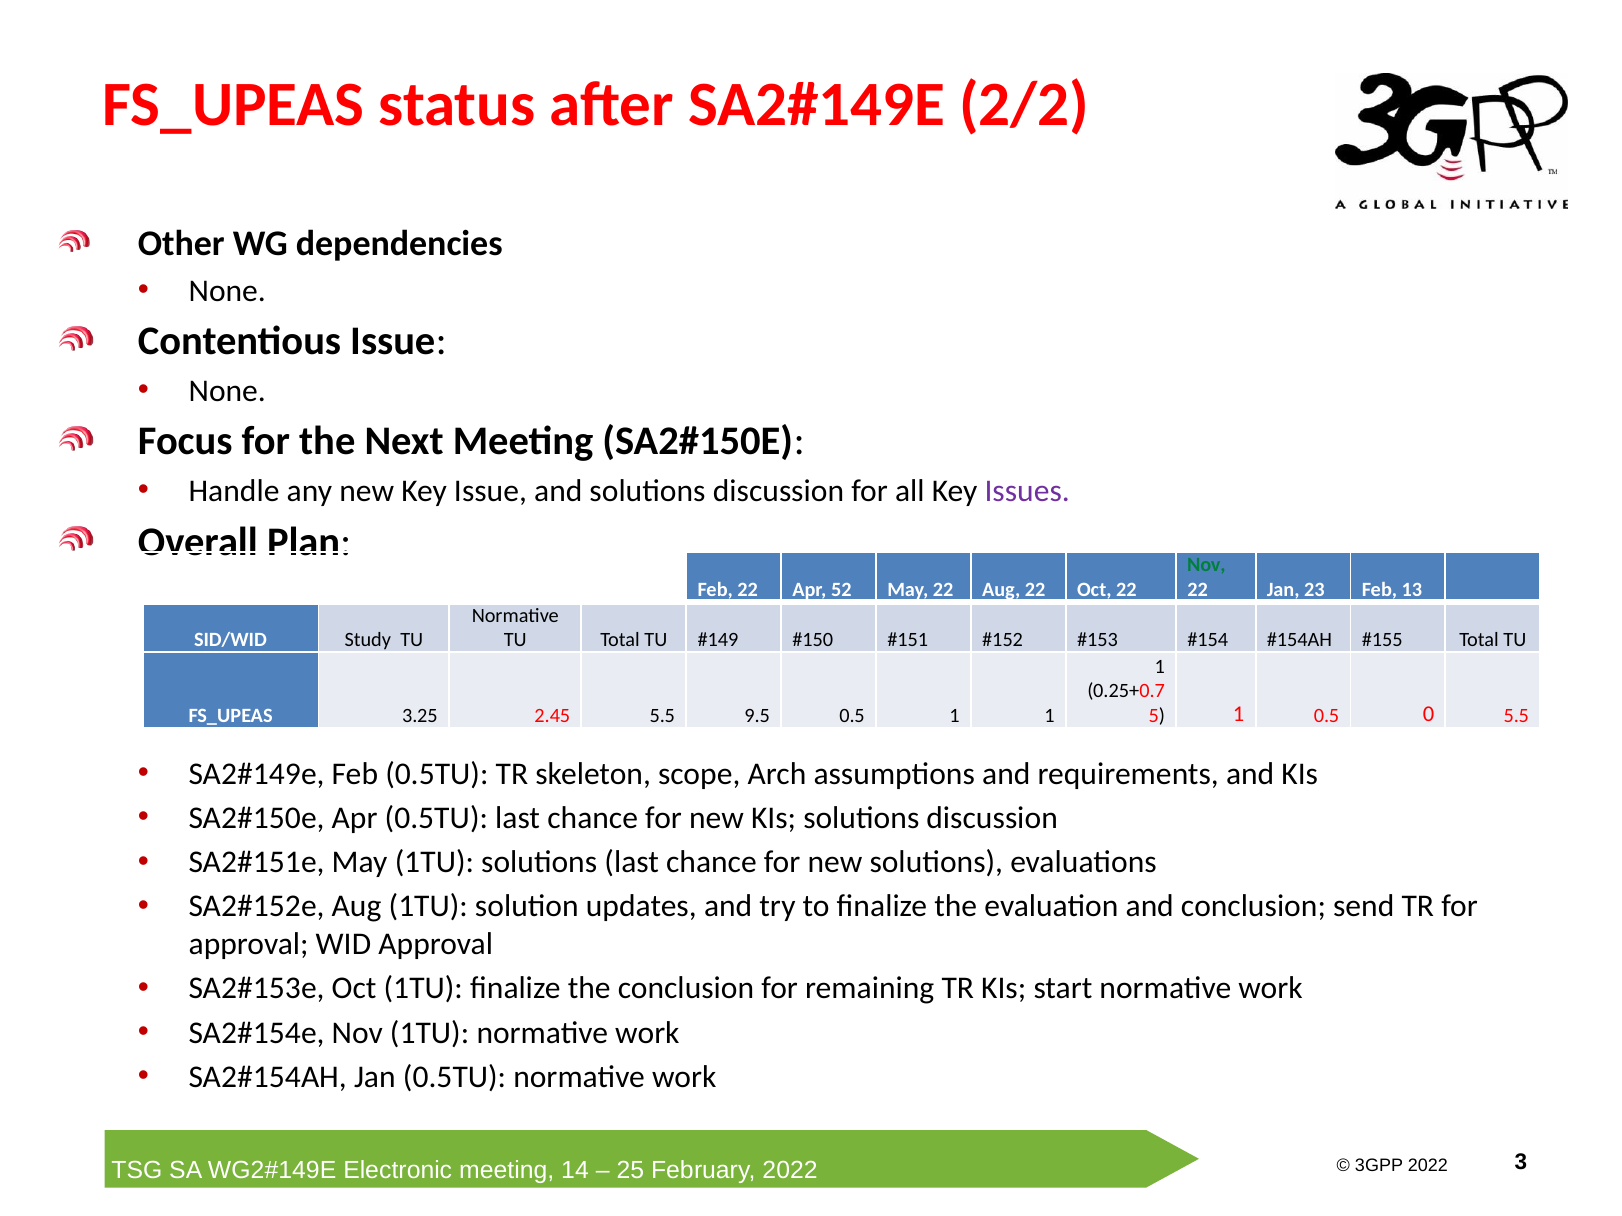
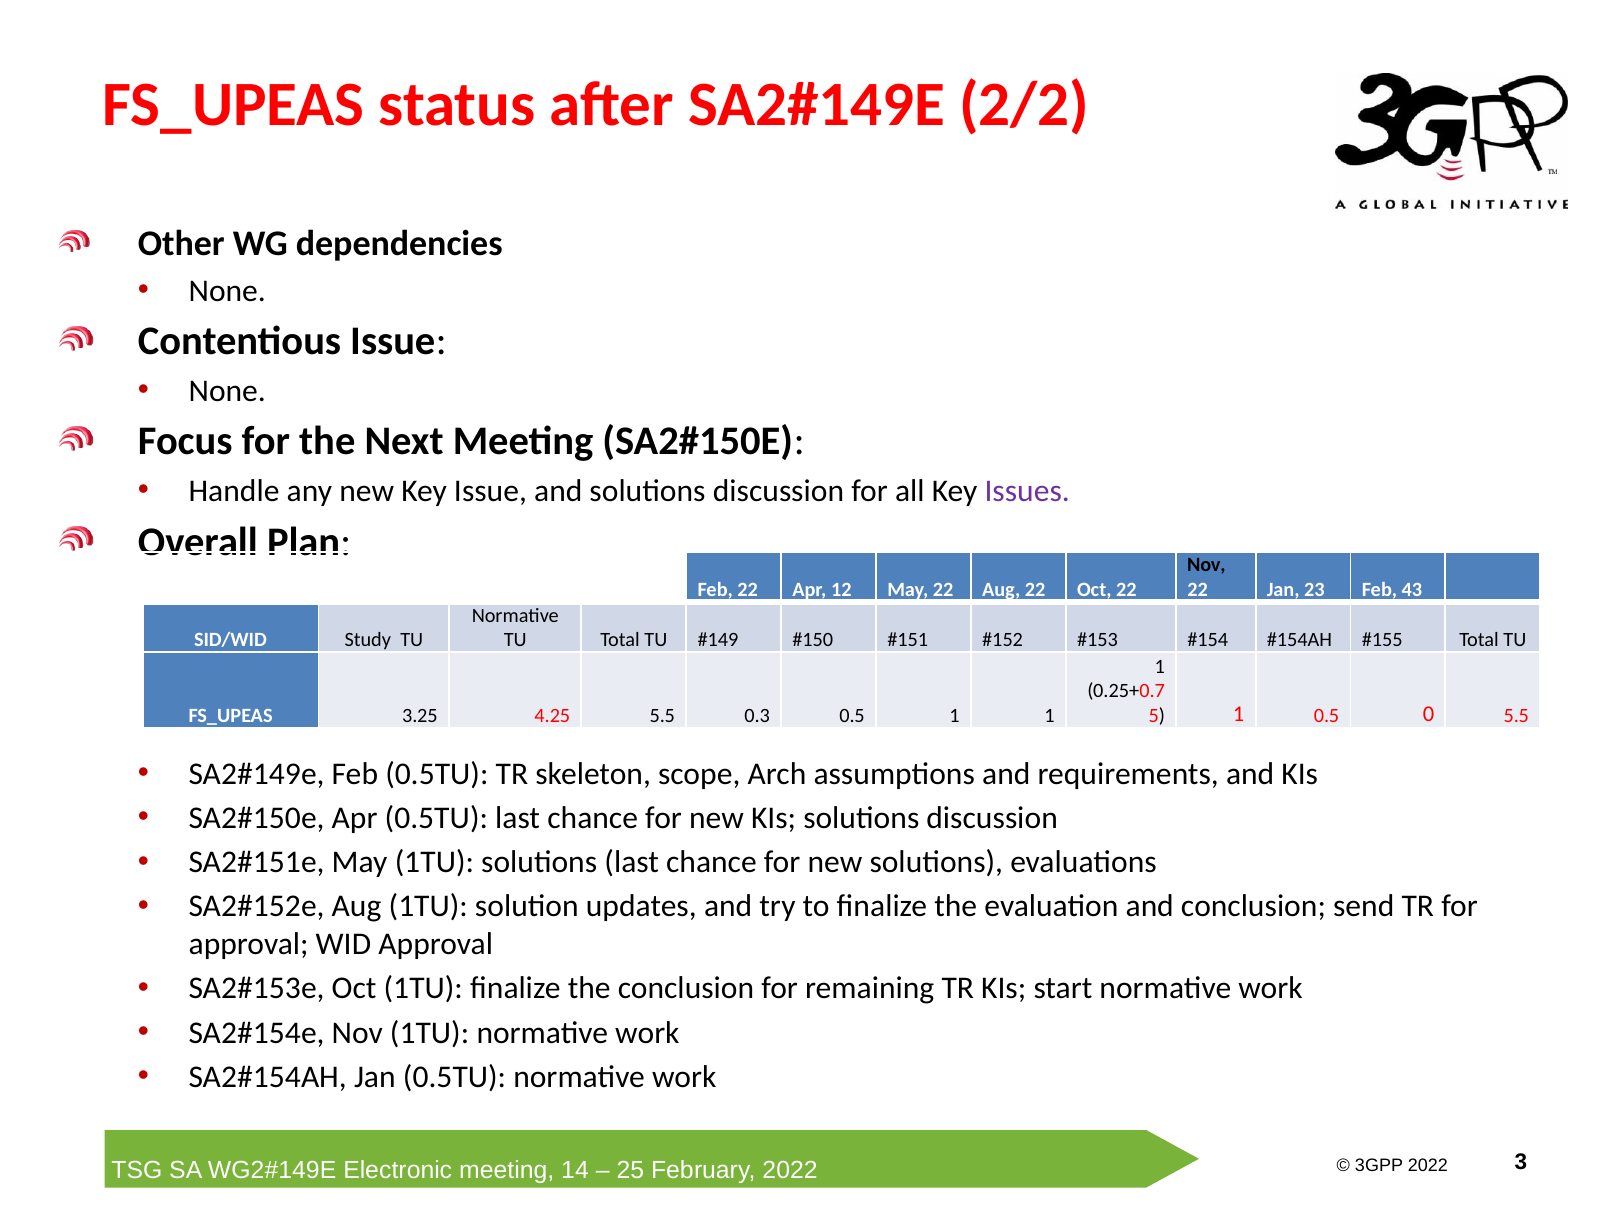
Nov at (1206, 565) colour: green -> black
52: 52 -> 12
13: 13 -> 43
2.45: 2.45 -> 4.25
9.5: 9.5 -> 0.3
